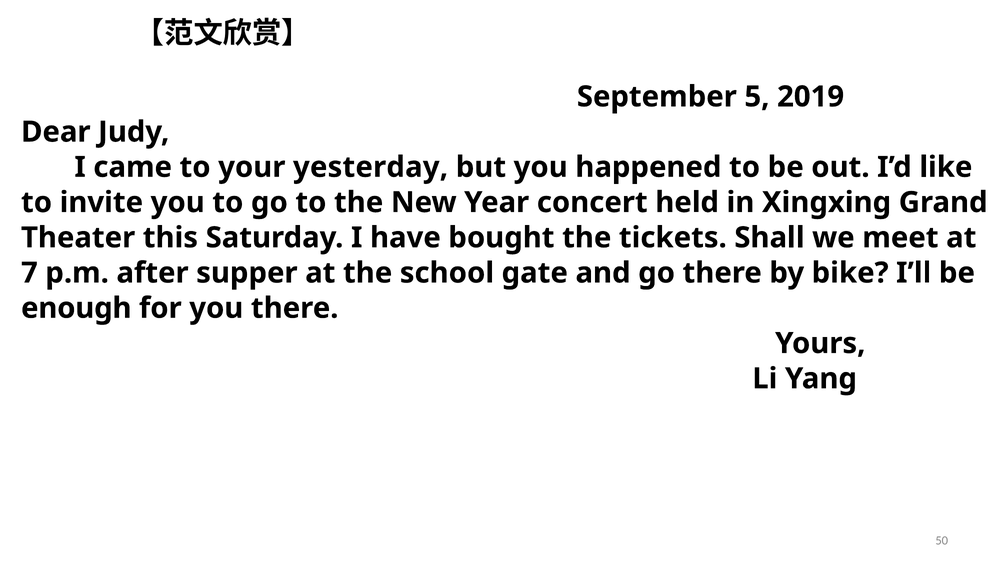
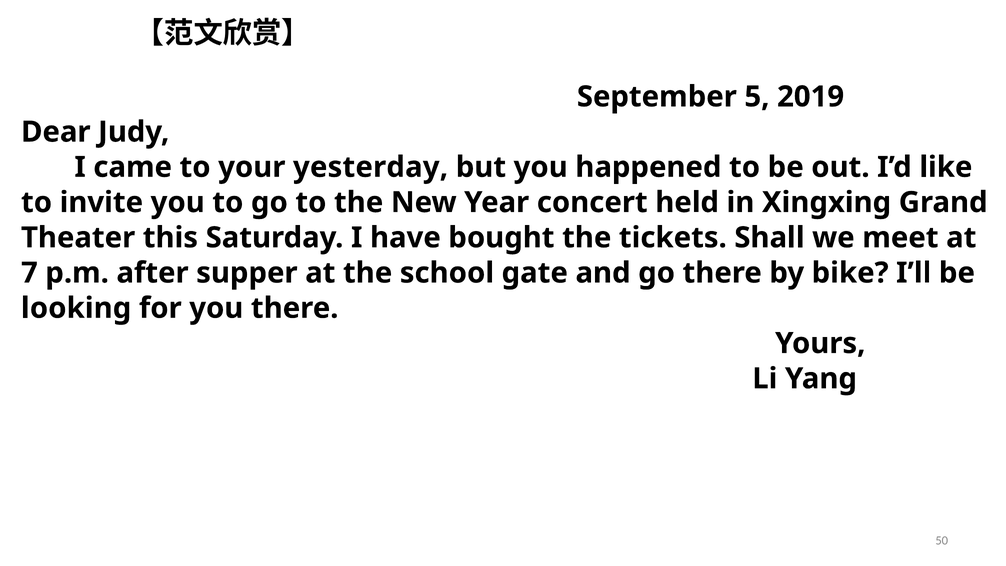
enough: enough -> looking
